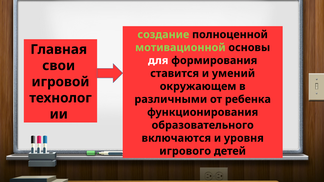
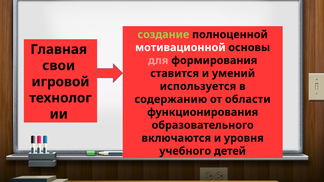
мотивационной colour: light green -> white
для colour: white -> pink
окружающем: окружающем -> используется
различными: различными -> содержанию
ребенка: ребенка -> области
игрового: игрового -> учебного
